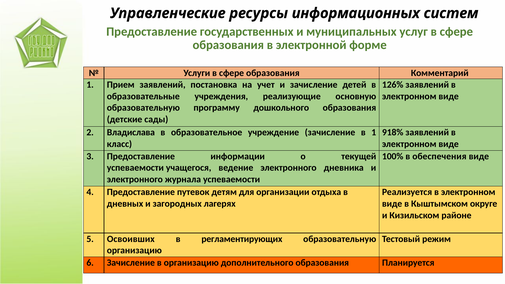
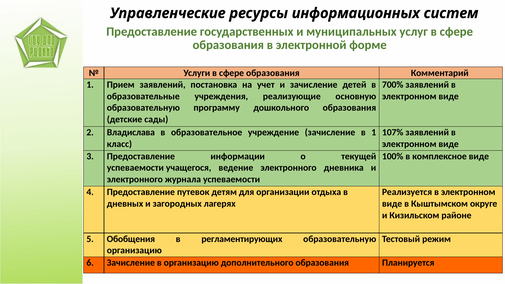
126%: 126% -> 700%
918%: 918% -> 107%
обеспечения: обеспечения -> комплексное
Освоивших: Освоивших -> Обобщения
